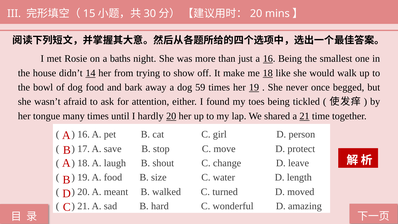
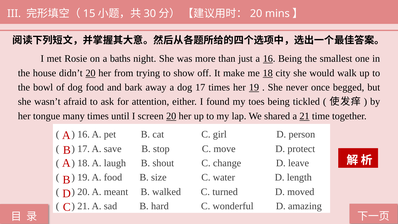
didn’t 14: 14 -> 20
like: like -> city
dog 59: 59 -> 17
hardly: hardly -> screen
